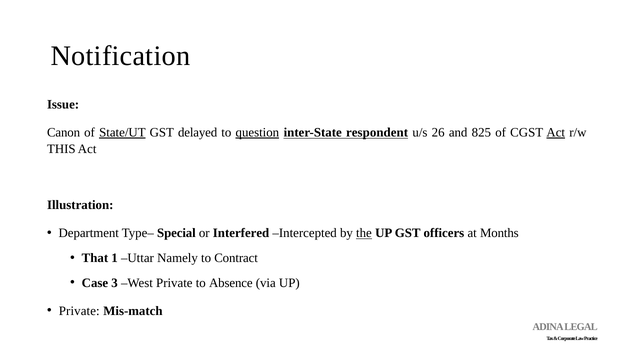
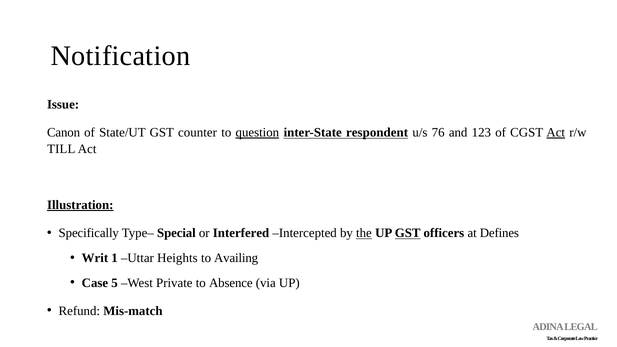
State/UT underline: present -> none
delayed: delayed -> counter
26: 26 -> 76
825: 825 -> 123
THIS: THIS -> TILL
Illustration underline: none -> present
Department: Department -> Specifically
GST at (408, 233) underline: none -> present
Months: Months -> Defines
That: That -> Writ
Namely: Namely -> Heights
Contract: Contract -> Availing
3: 3 -> 5
Private at (79, 311): Private -> Refund
